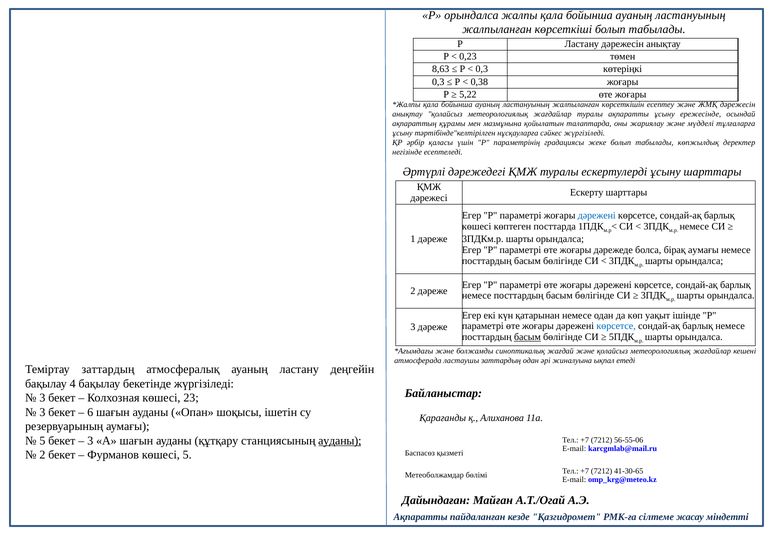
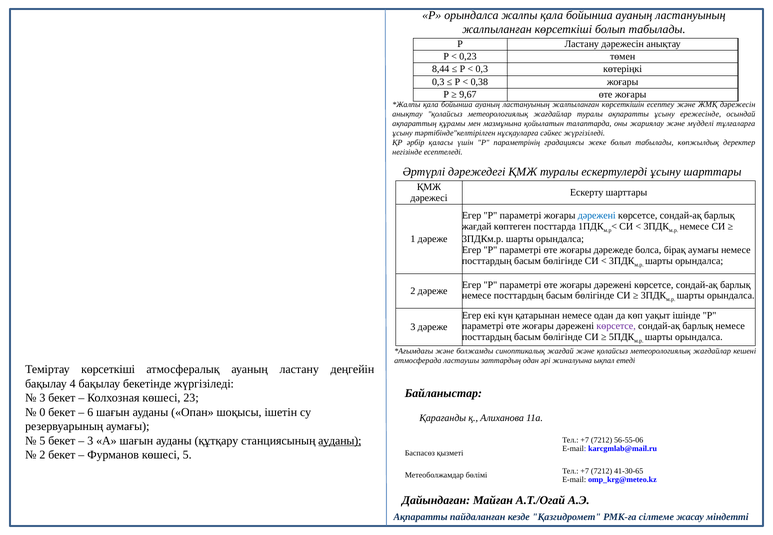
8,63: 8,63 -> 8,44
5,22: 5,22 -> 9,67
көшесі at (477, 227): көшесі -> жағдай
көрсетсе at (616, 326) colour: blue -> purple
басым at (527, 337) underline: present -> none
Теміртау заттардың: заттардың -> көрсеткіші
3 at (42, 412): 3 -> 0
